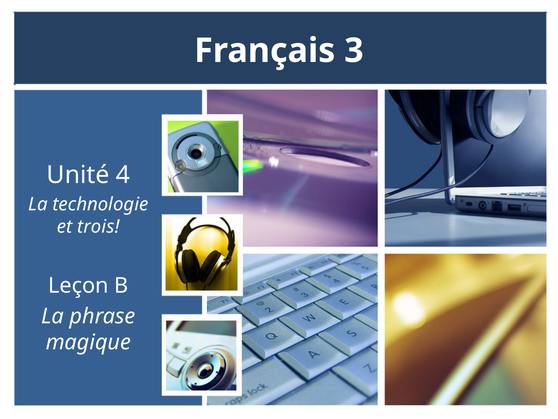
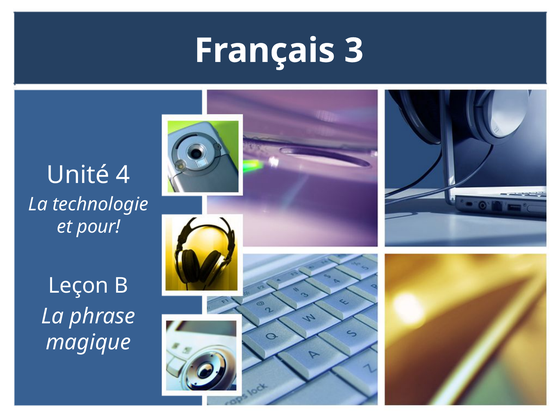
trois: trois -> pour
